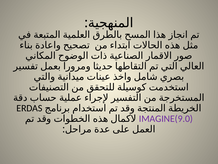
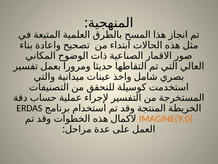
IMAGINE(9.0 colour: purple -> orange
